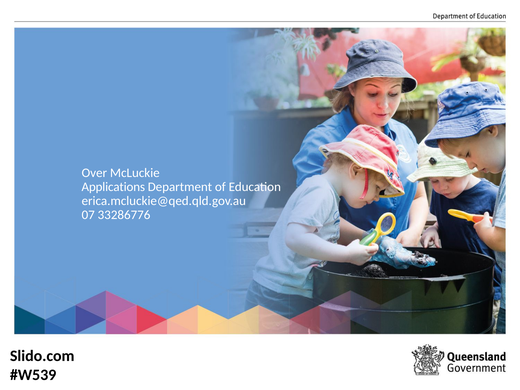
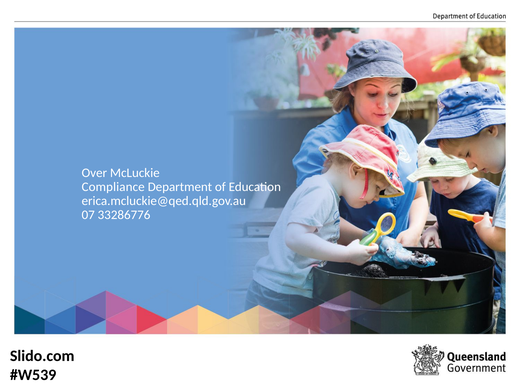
Applications: Applications -> Compliance
